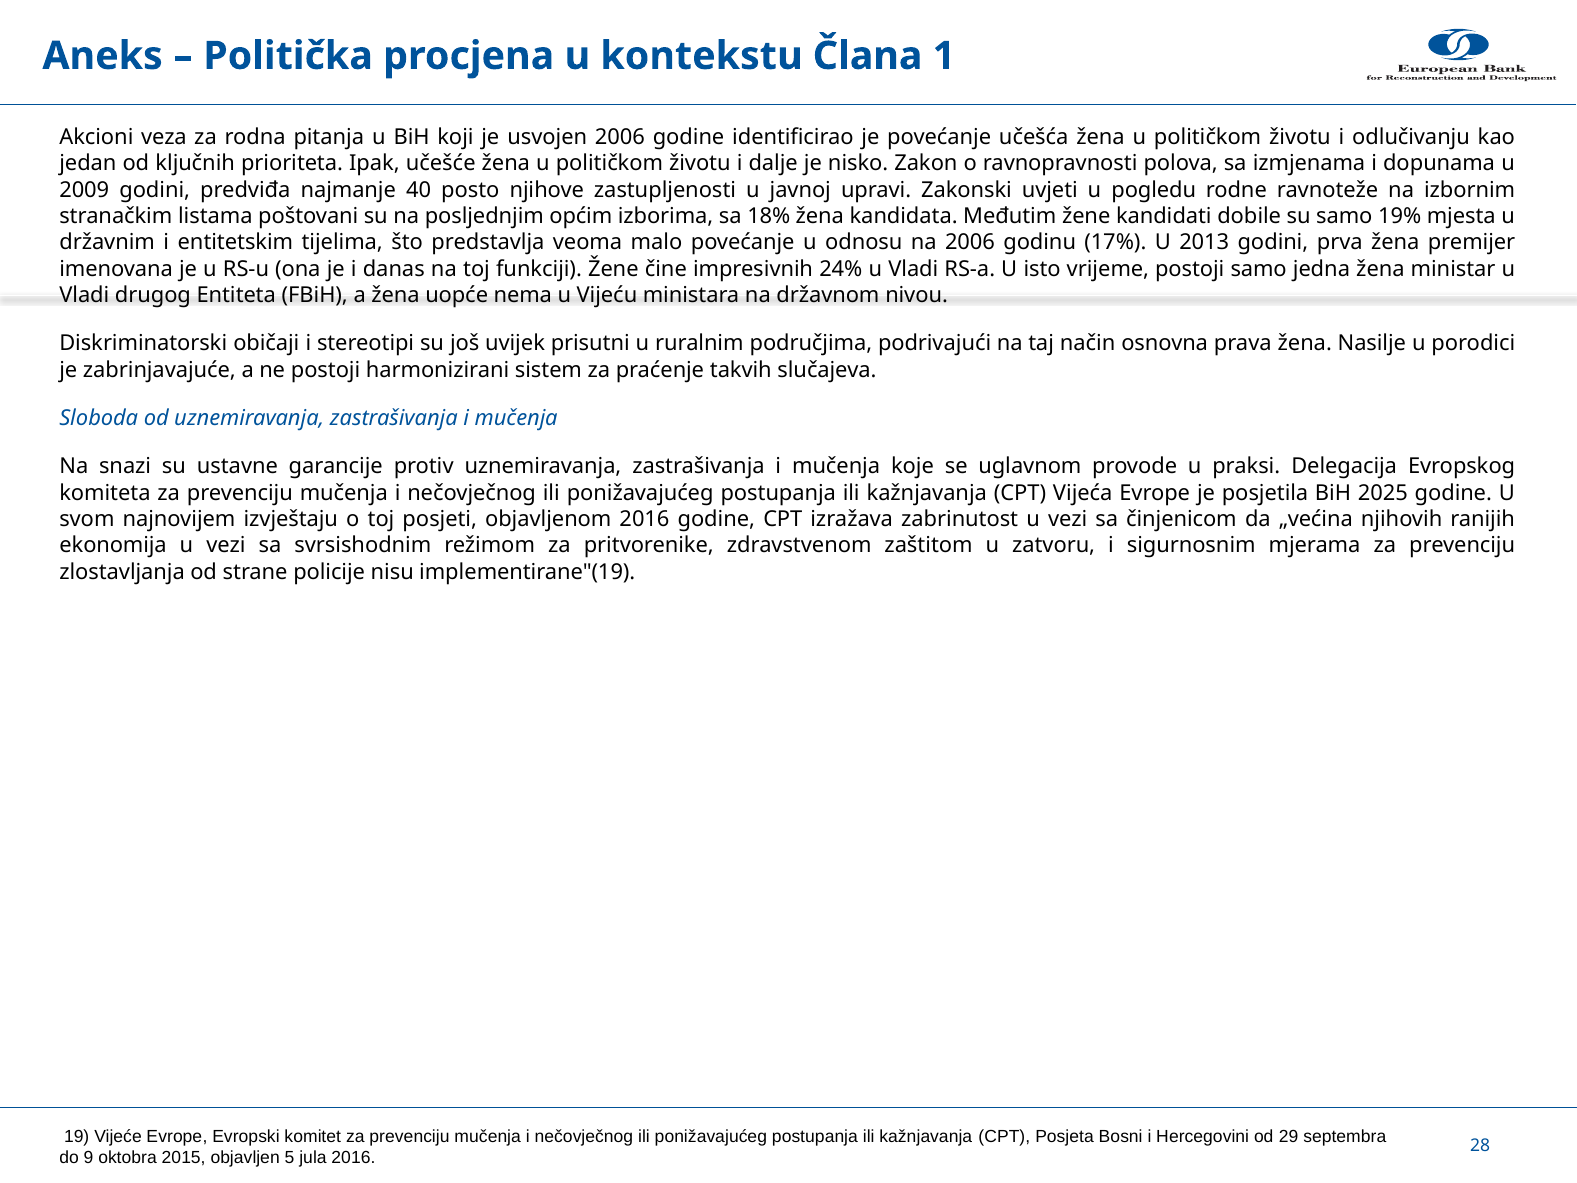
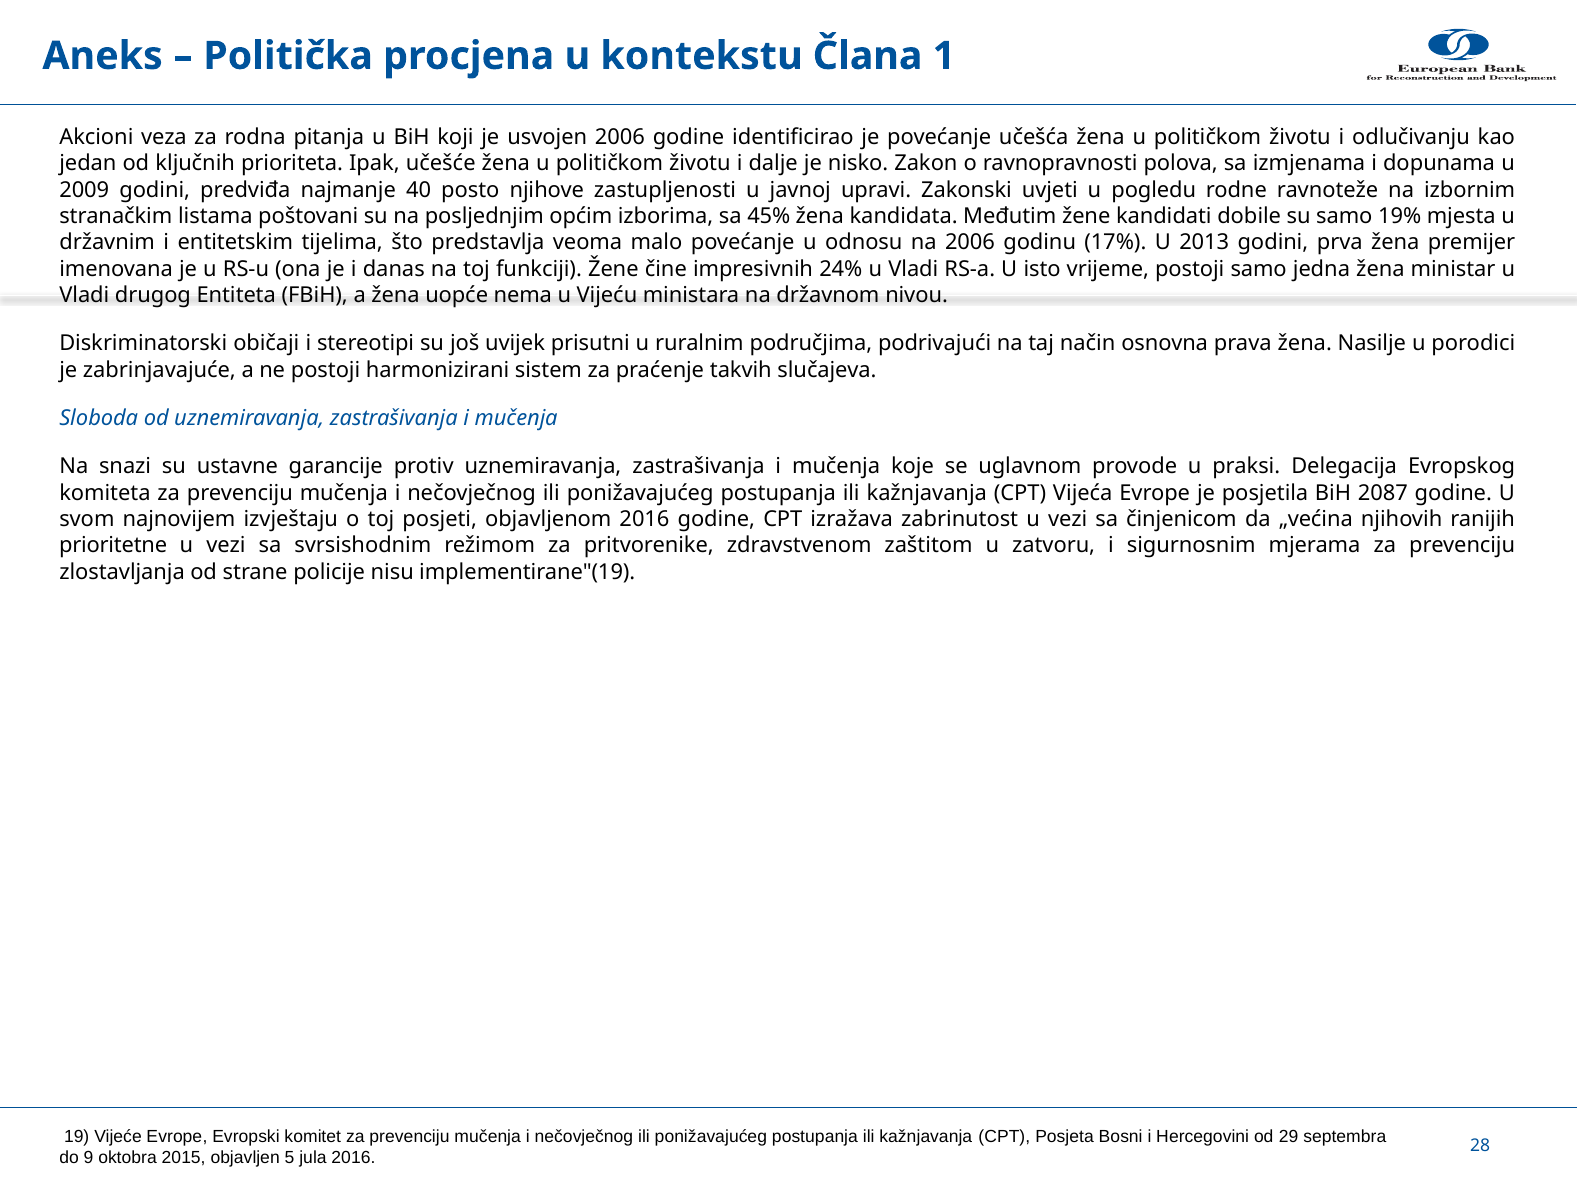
18%: 18% -> 45%
2025: 2025 -> 2087
ekonomija: ekonomija -> prioritetne
